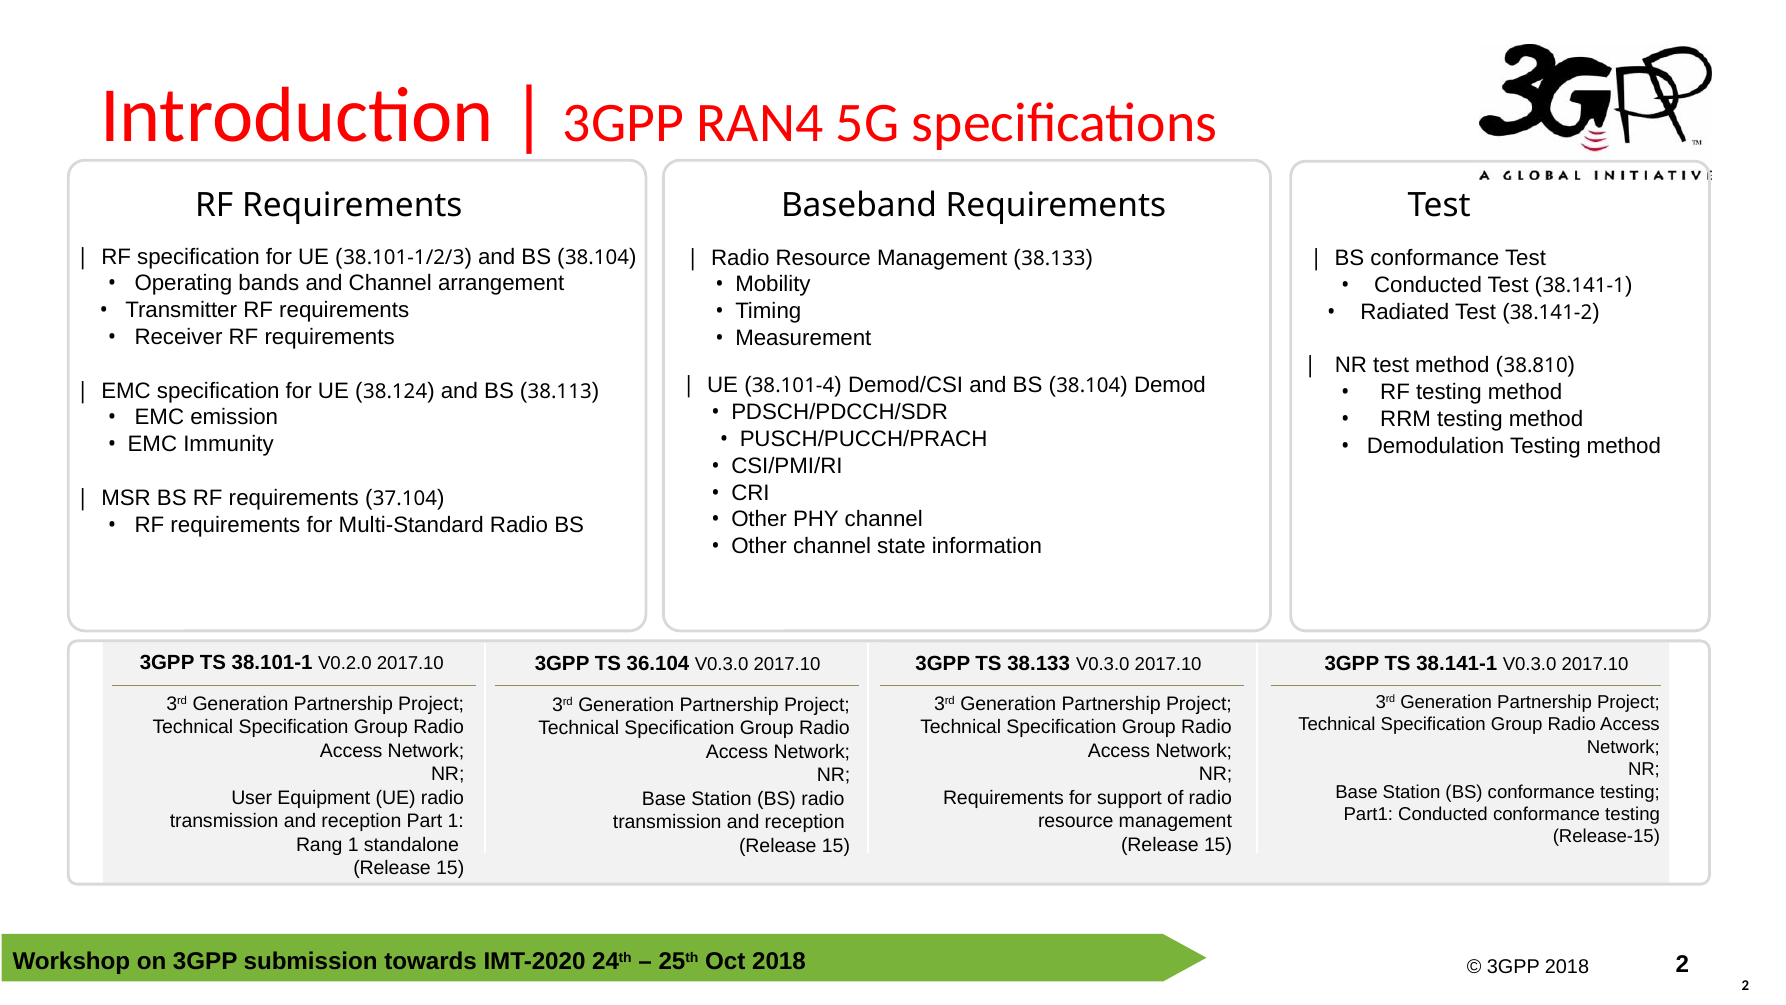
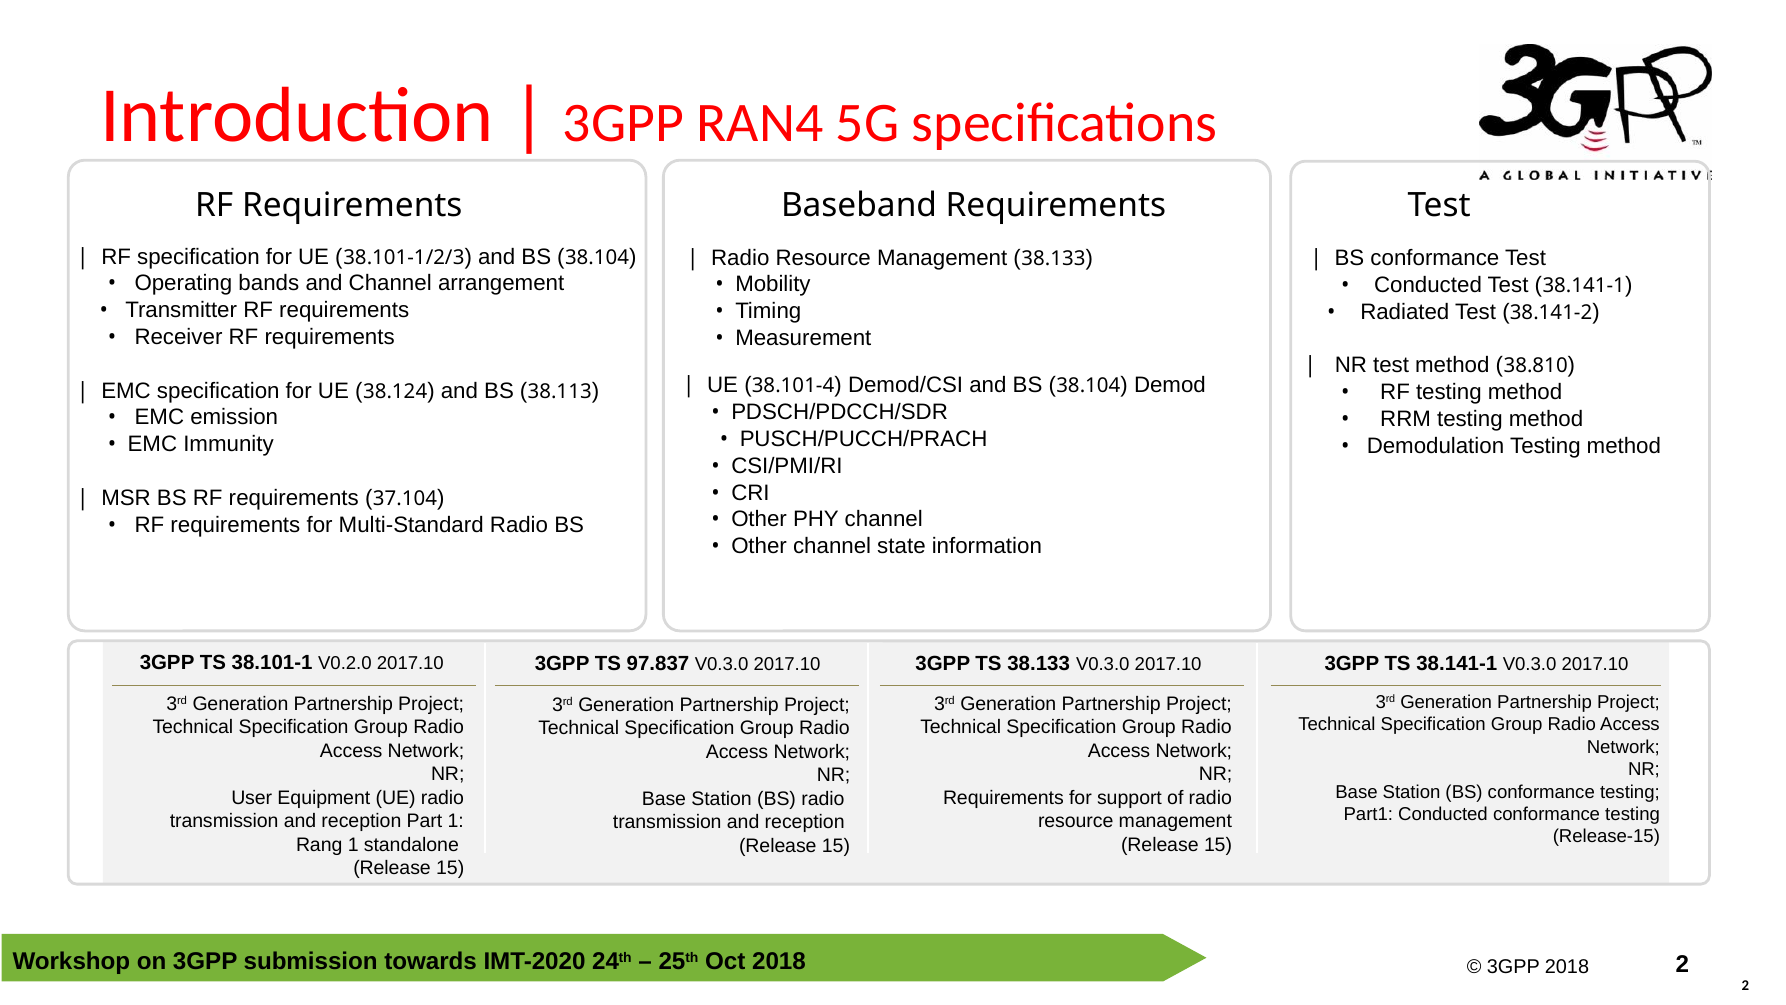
36.104: 36.104 -> 97.837
